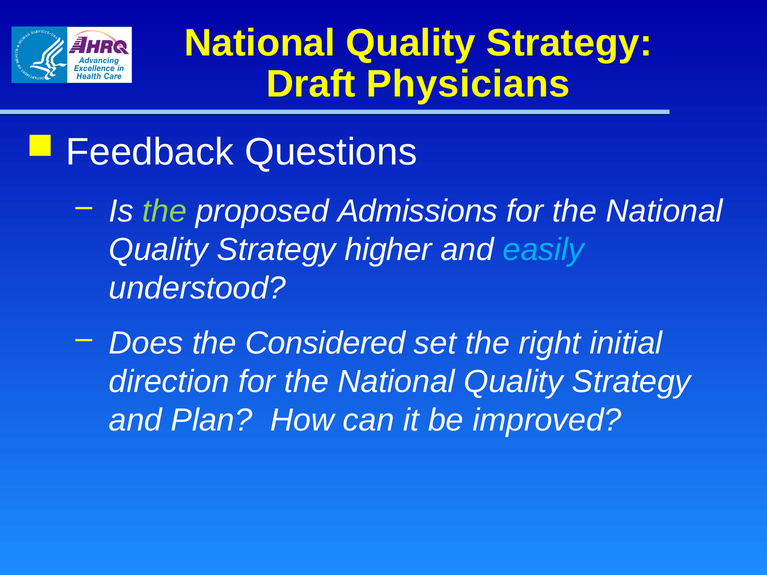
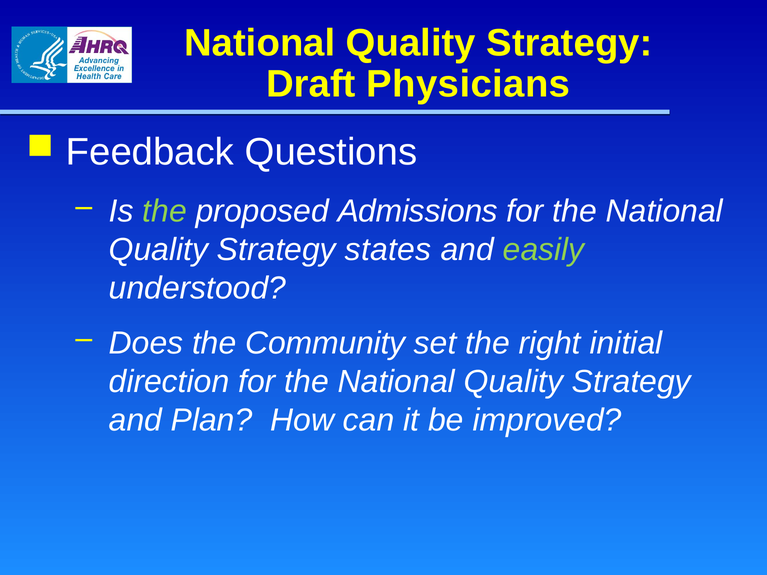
higher: higher -> states
easily colour: light blue -> light green
Considered: Considered -> Community
